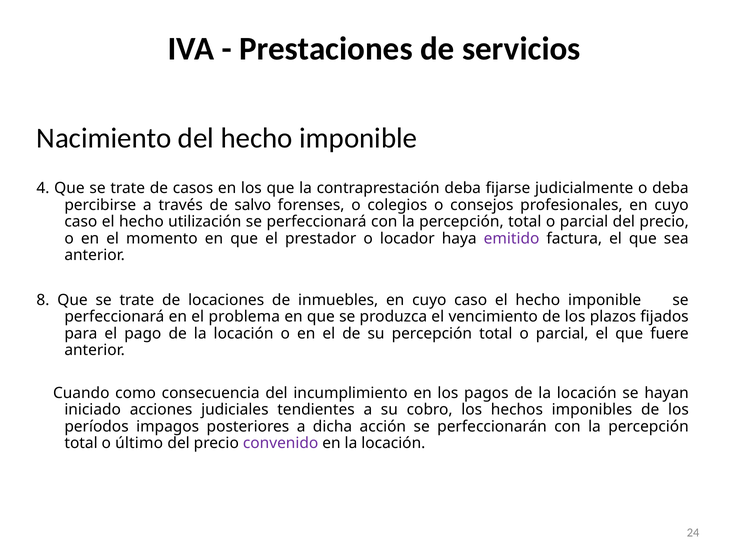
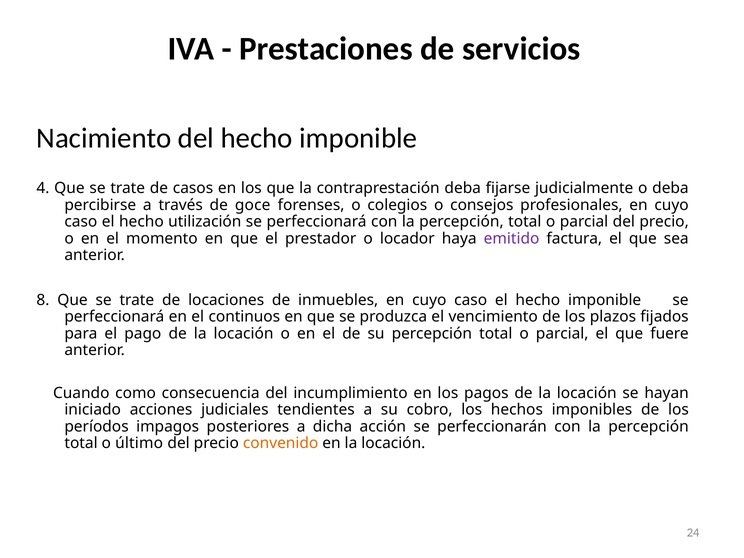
salvo: salvo -> goce
problema: problema -> continuos
convenido colour: purple -> orange
